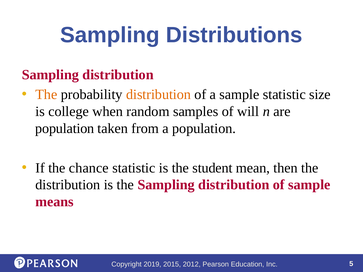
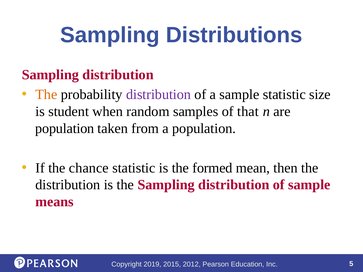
distribution at (159, 95) colour: orange -> purple
college: college -> student
will: will -> that
student: student -> formed
